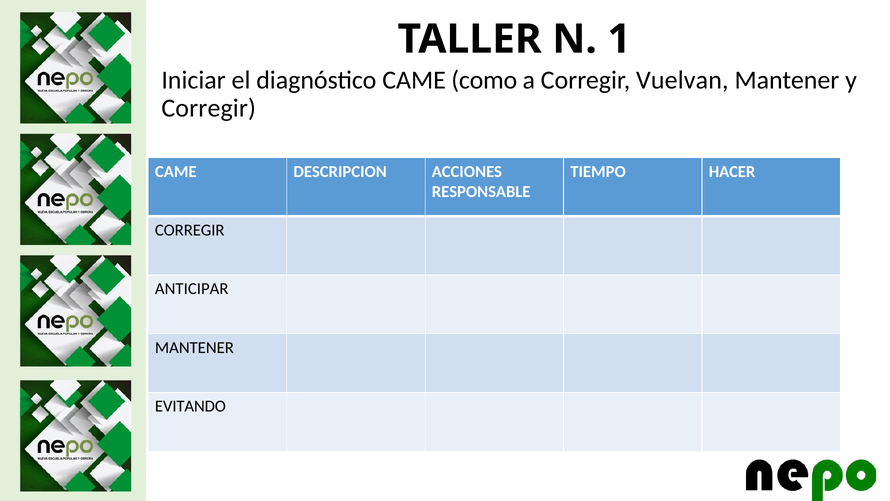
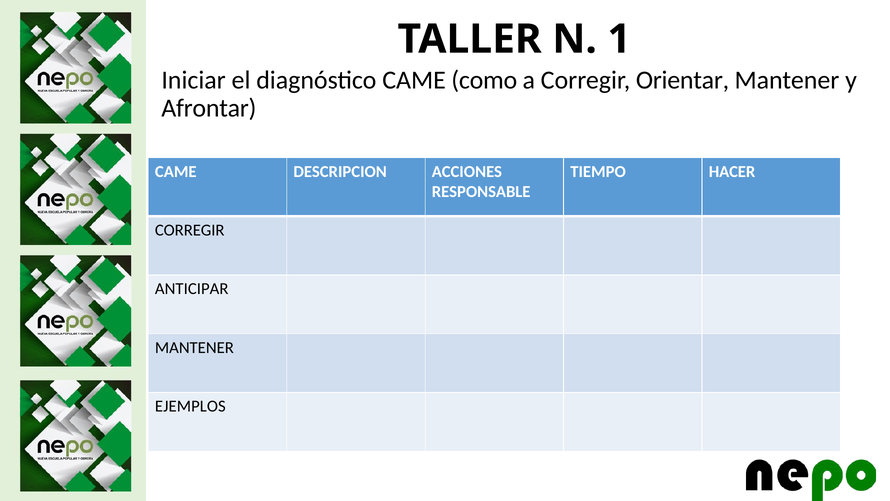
Vuelvan: Vuelvan -> Orientar
Corregir at (209, 108): Corregir -> Afrontar
EVITANDO: EVITANDO -> EJEMPLOS
